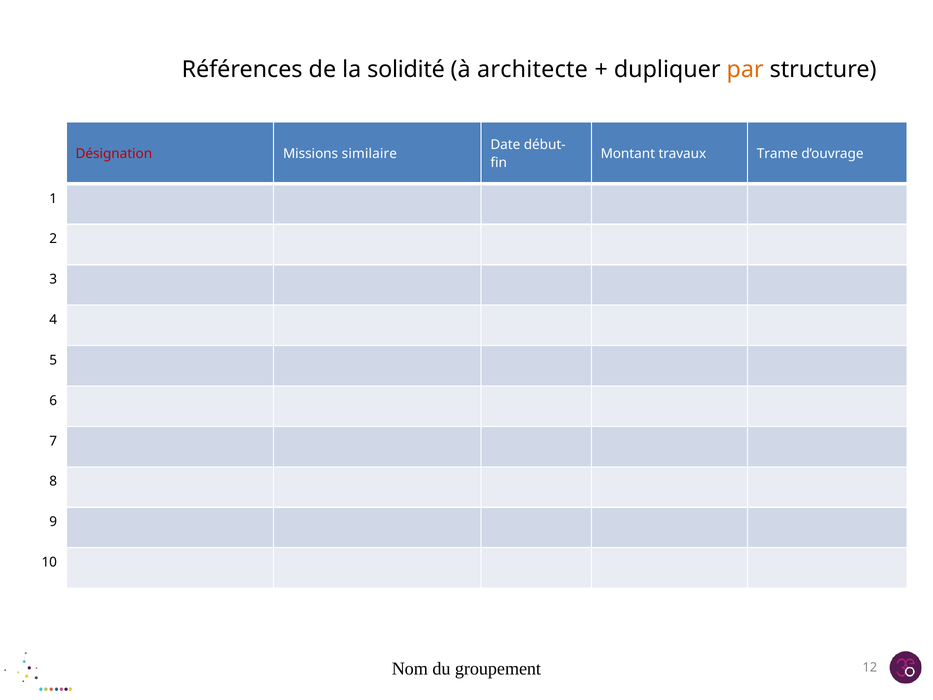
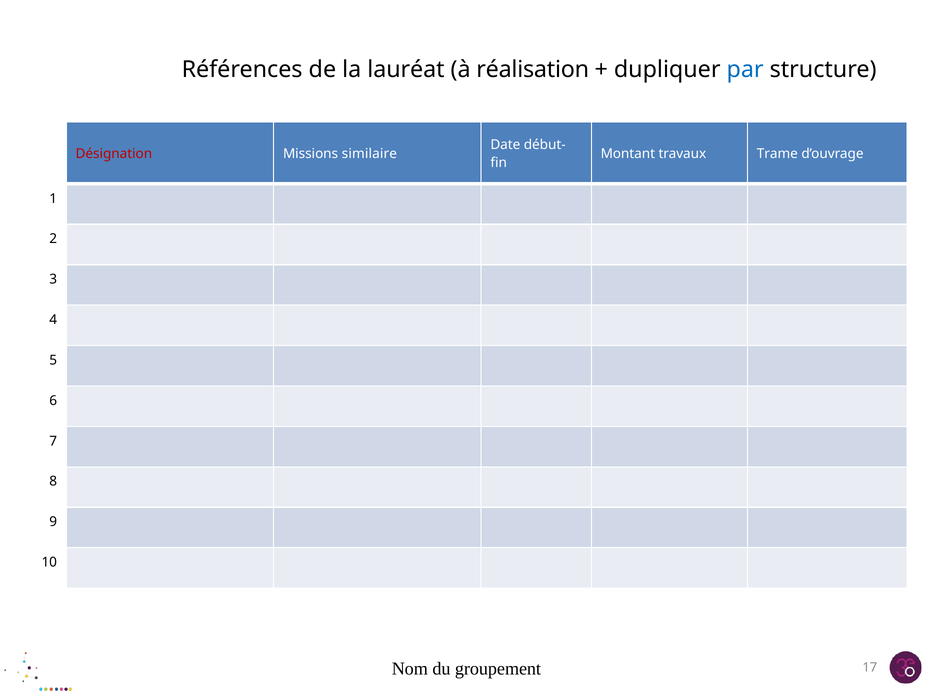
solidité: solidité -> lauréat
architecte: architecte -> réalisation
par colour: orange -> blue
12: 12 -> 17
